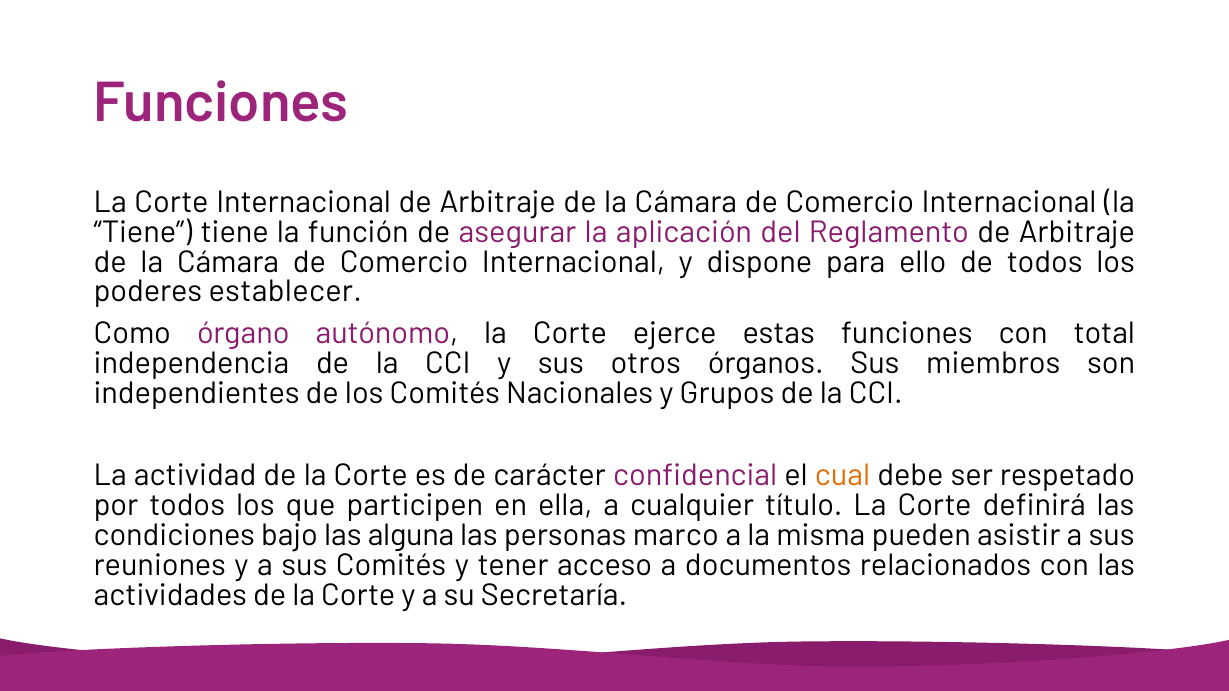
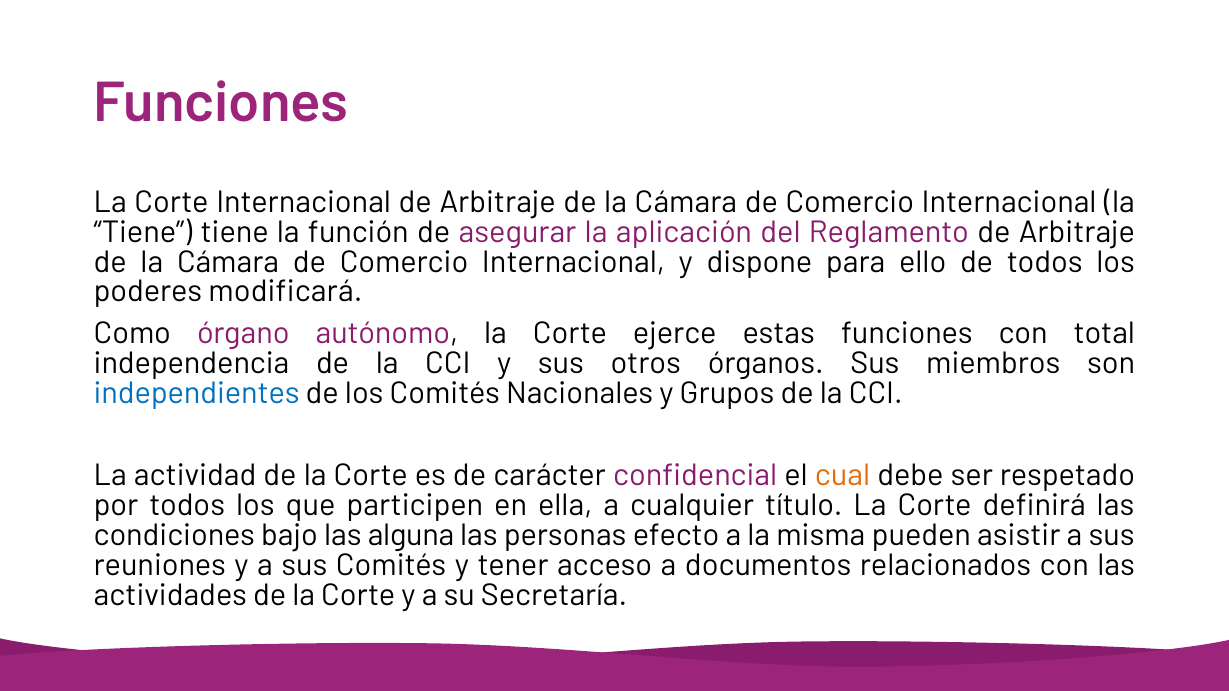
establecer: establecer -> modificará
independientes colour: black -> blue
marco: marco -> efecto
